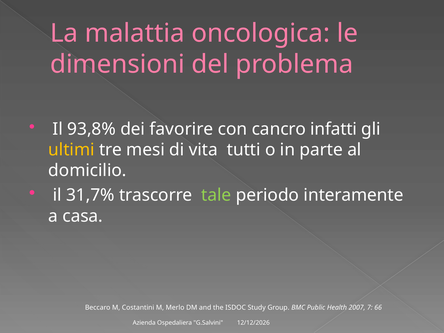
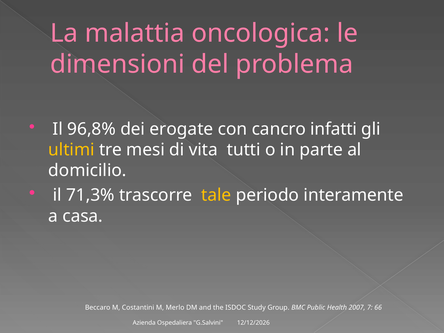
93,8%: 93,8% -> 96,8%
favorire: favorire -> erogate
31,7%: 31,7% -> 71,3%
tale colour: light green -> yellow
